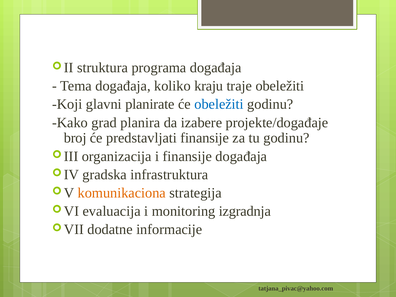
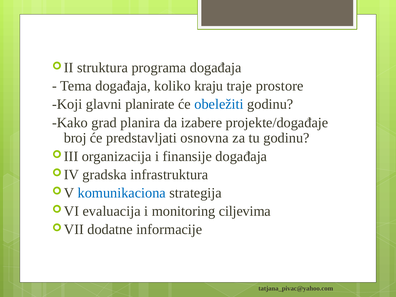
traje obeležiti: obeležiti -> prostore
predstavljati finansije: finansije -> osnovna
komunikaciona colour: orange -> blue
izgradnja: izgradnja -> ciljevima
